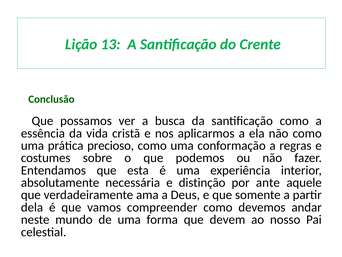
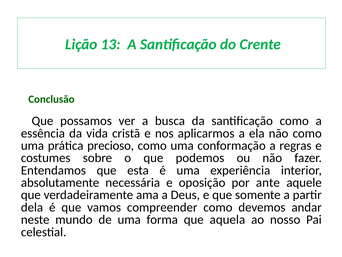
distinção: distinção -> oposição
devem: devem -> aquela
